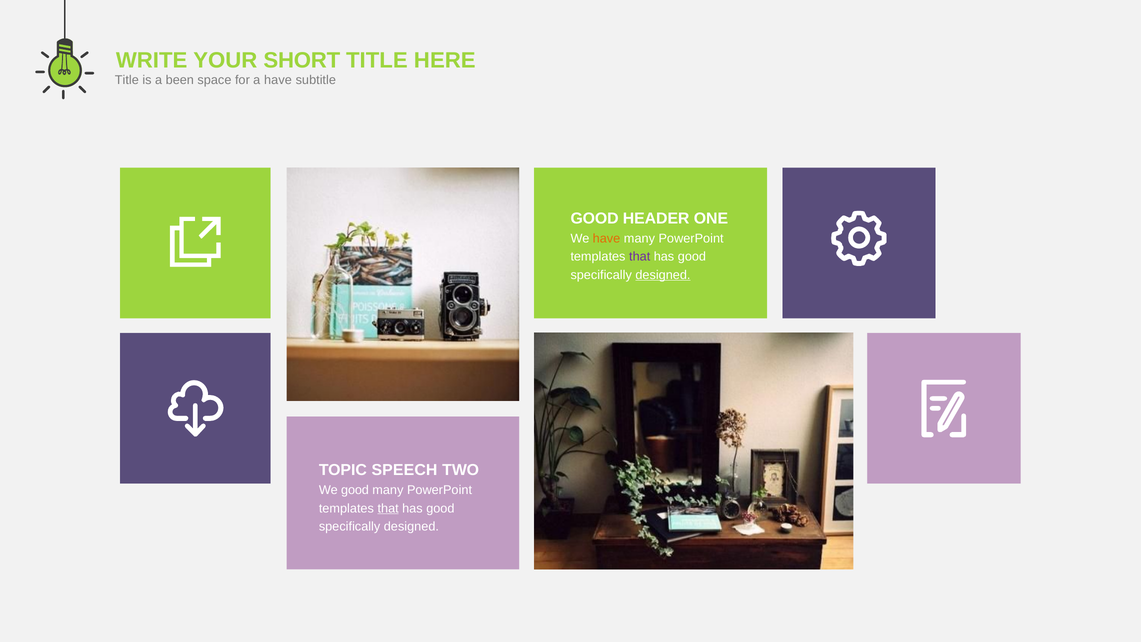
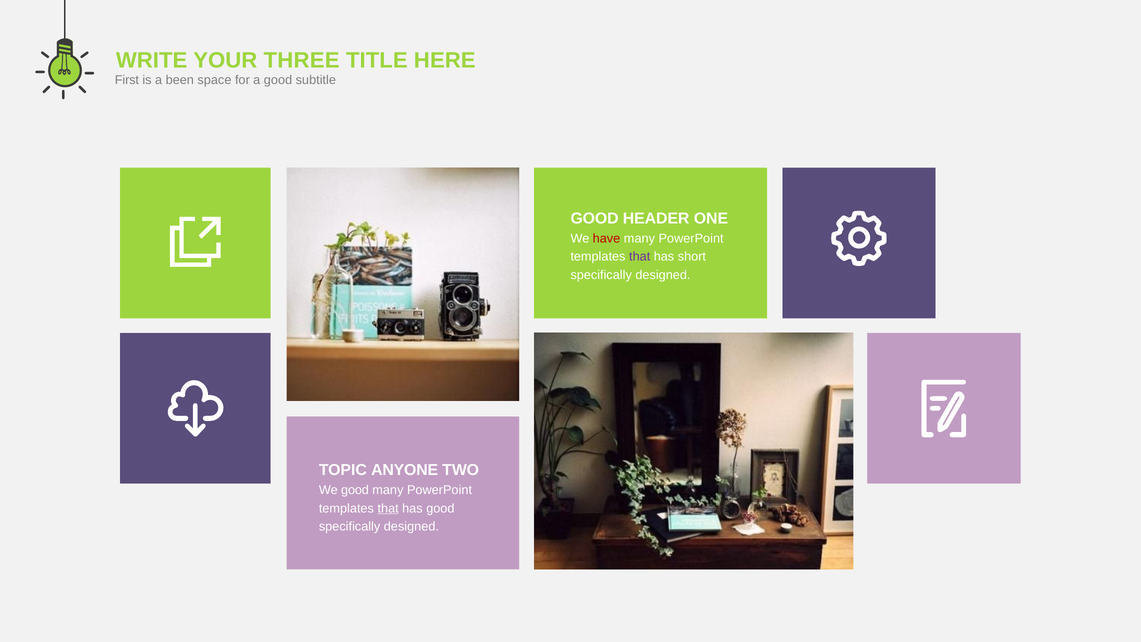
SHORT: SHORT -> THREE
Title at (127, 80): Title -> First
a have: have -> good
have at (606, 238) colour: orange -> red
good at (692, 256): good -> short
designed at (663, 275) underline: present -> none
SPEECH: SPEECH -> ANYONE
